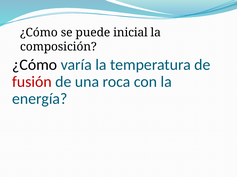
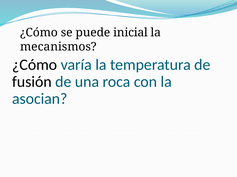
composición: composición -> mecanismos
fusión colour: red -> black
energía: energía -> asocian
